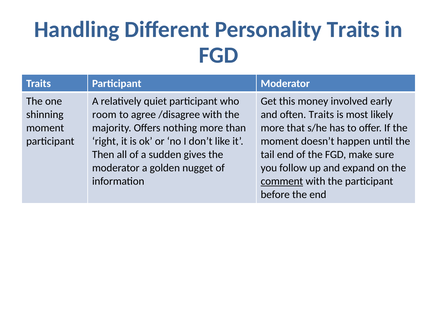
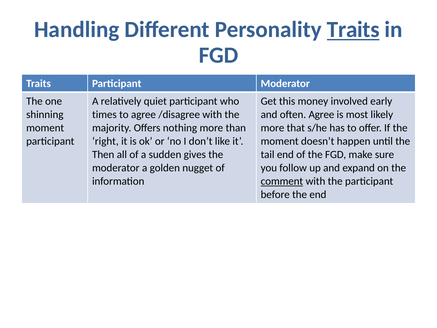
Traits at (353, 30) underline: none -> present
room: room -> times
often Traits: Traits -> Agree
